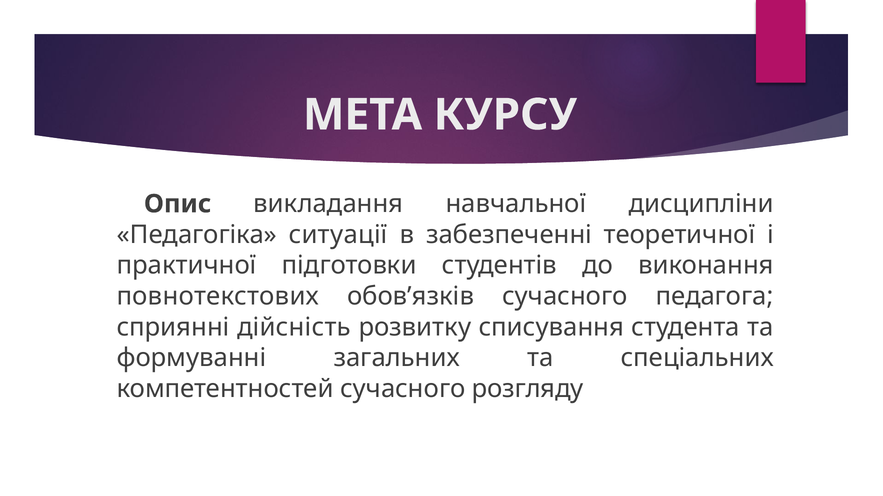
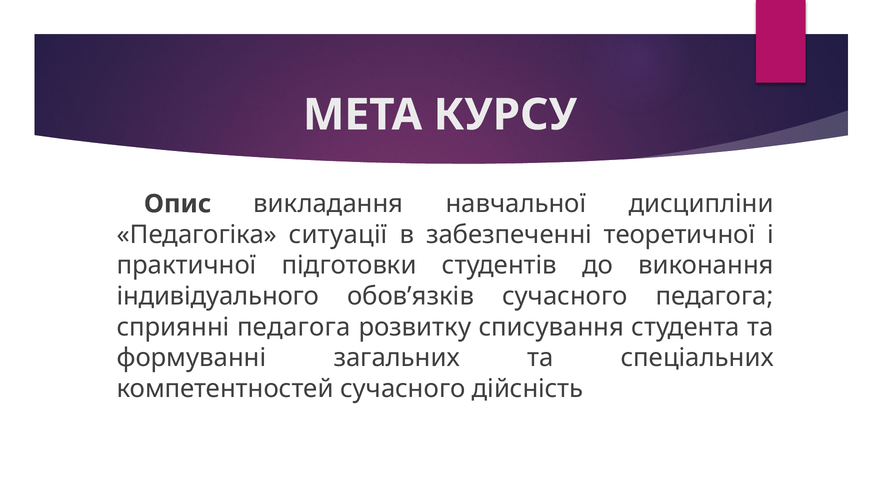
повнотекстових: повнотекстових -> індивідуального
сприянні дійсність: дійсність -> педагога
розгляду: розгляду -> дійсність
